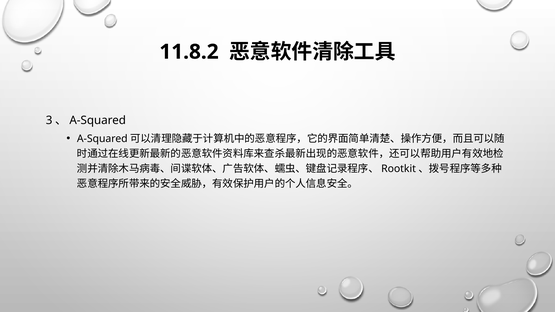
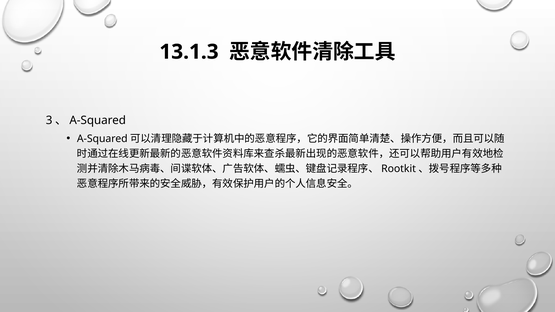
11.8.2: 11.8.2 -> 13.1.3
